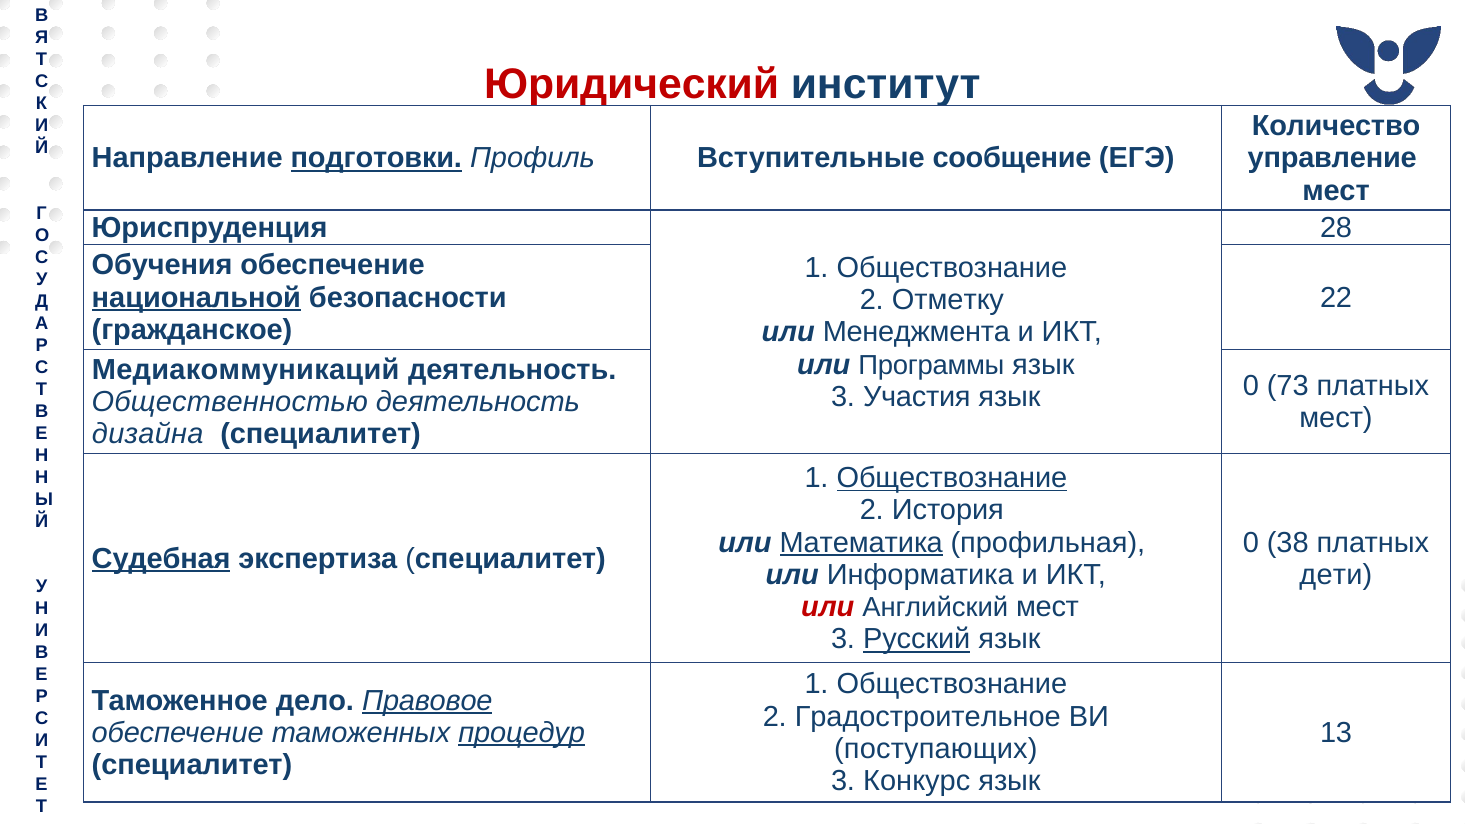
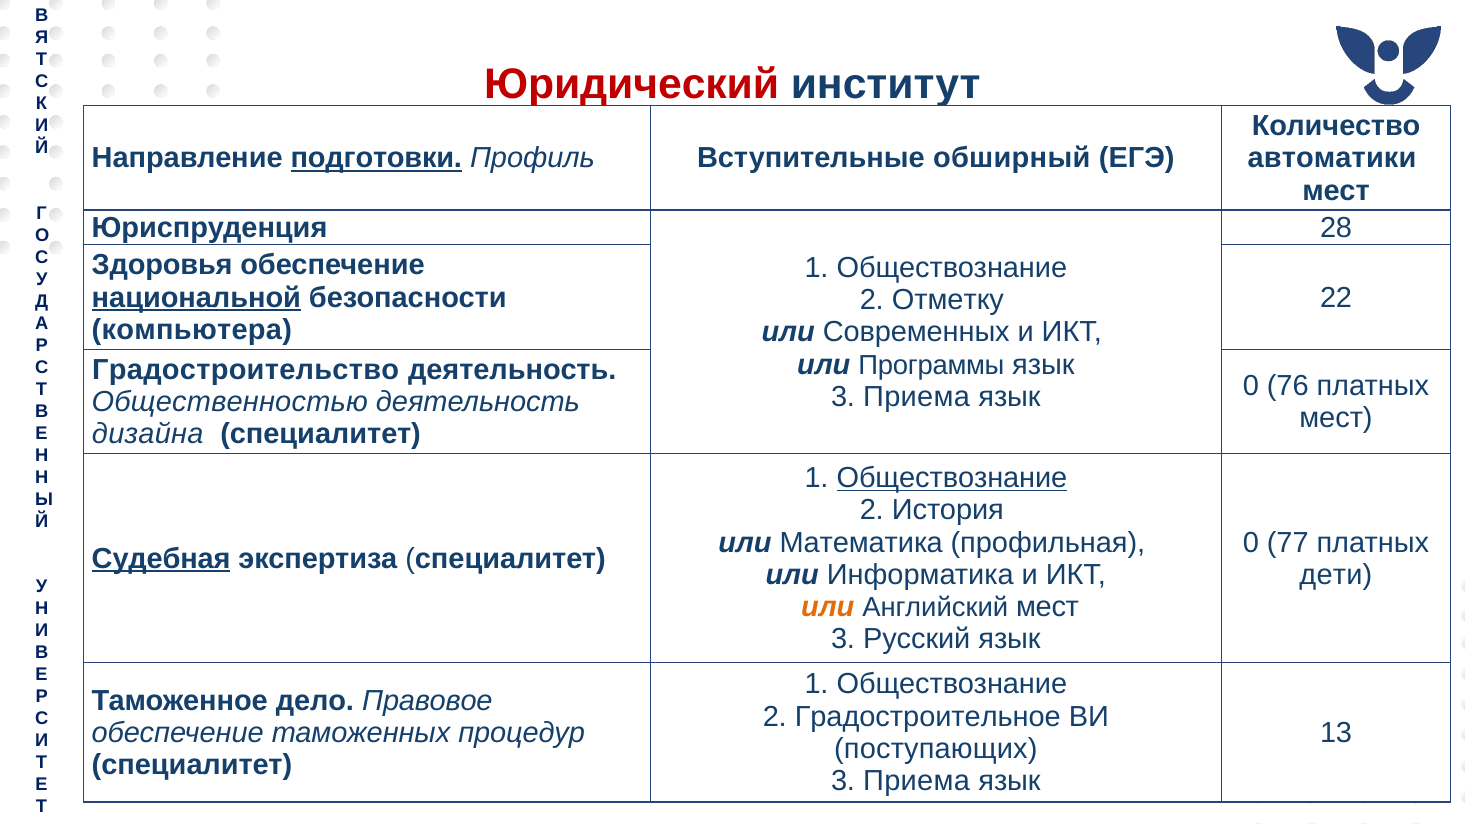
сообщение: сообщение -> обширный
управление: управление -> автоматики
Обучения: Обучения -> Здоровья
гражданское: гражданское -> компьютера
Менеджмента: Менеджмента -> Современных
Медиакоммуникаций: Медиакоммуникаций -> Градостроительство
73: 73 -> 76
Участия at (917, 397): Участия -> Приема
Математика underline: present -> none
38: 38 -> 77
или at (828, 607) colour: red -> orange
Русский underline: present -> none
Правовое underline: present -> none
процедур underline: present -> none
Конкурс at (917, 781): Конкурс -> Приема
